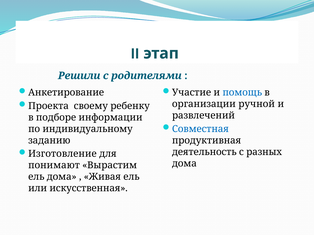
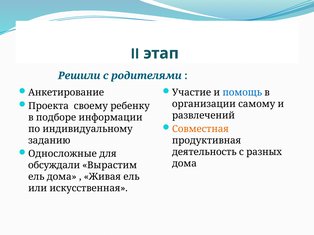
ручной: ручной -> самому
Совместная colour: blue -> orange
Изготовление: Изготовление -> Односложные
понимают: понимают -> обсуждали
